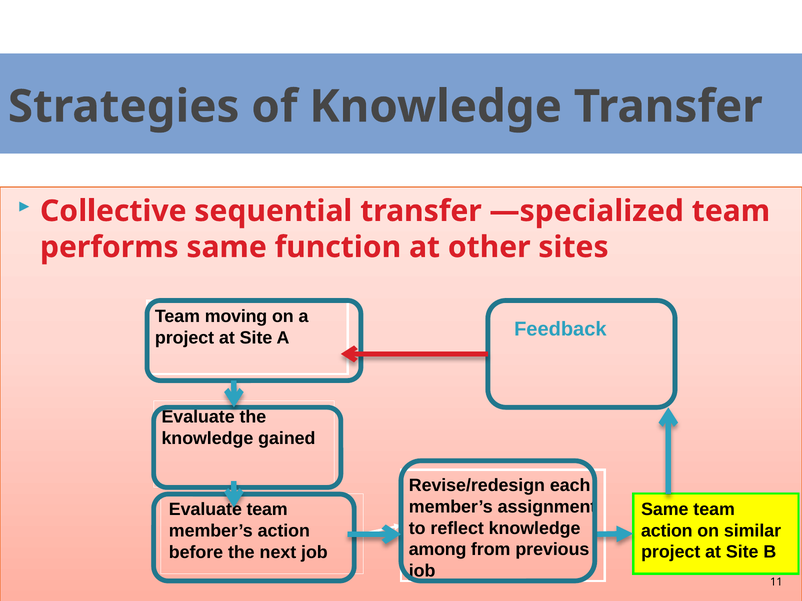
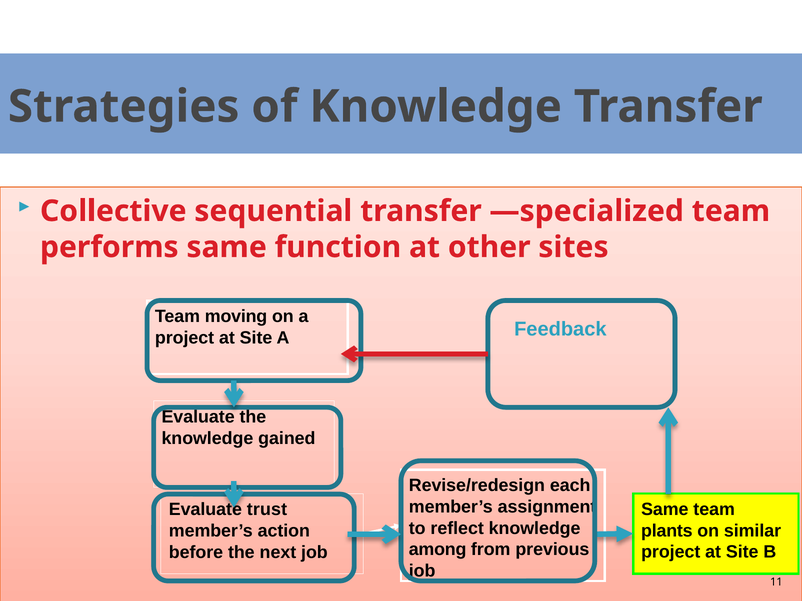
team at (267, 510): team -> trust
action at (667, 531): action -> plants
